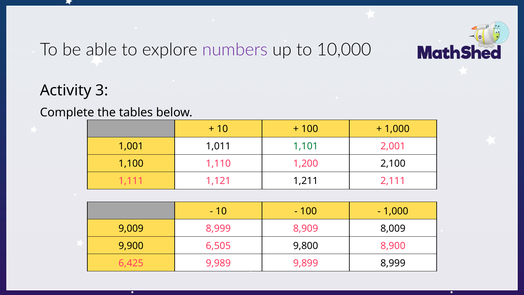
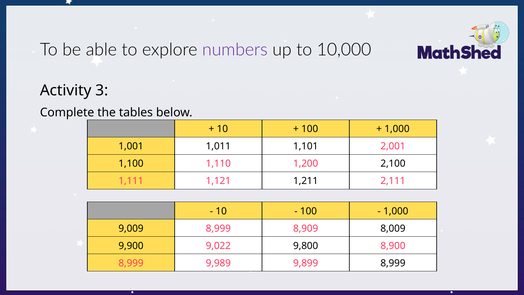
1,101 colour: green -> black
6,505: 6,505 -> 9,022
6,425 at (131, 263): 6,425 -> 8,999
